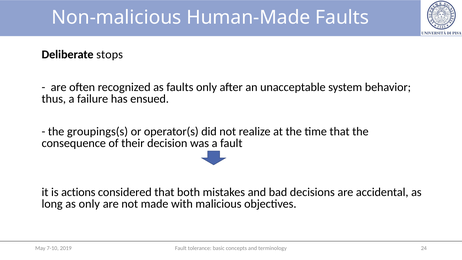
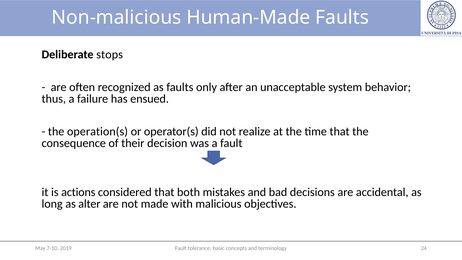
groupings(s: groupings(s -> operation(s
as only: only -> alter
